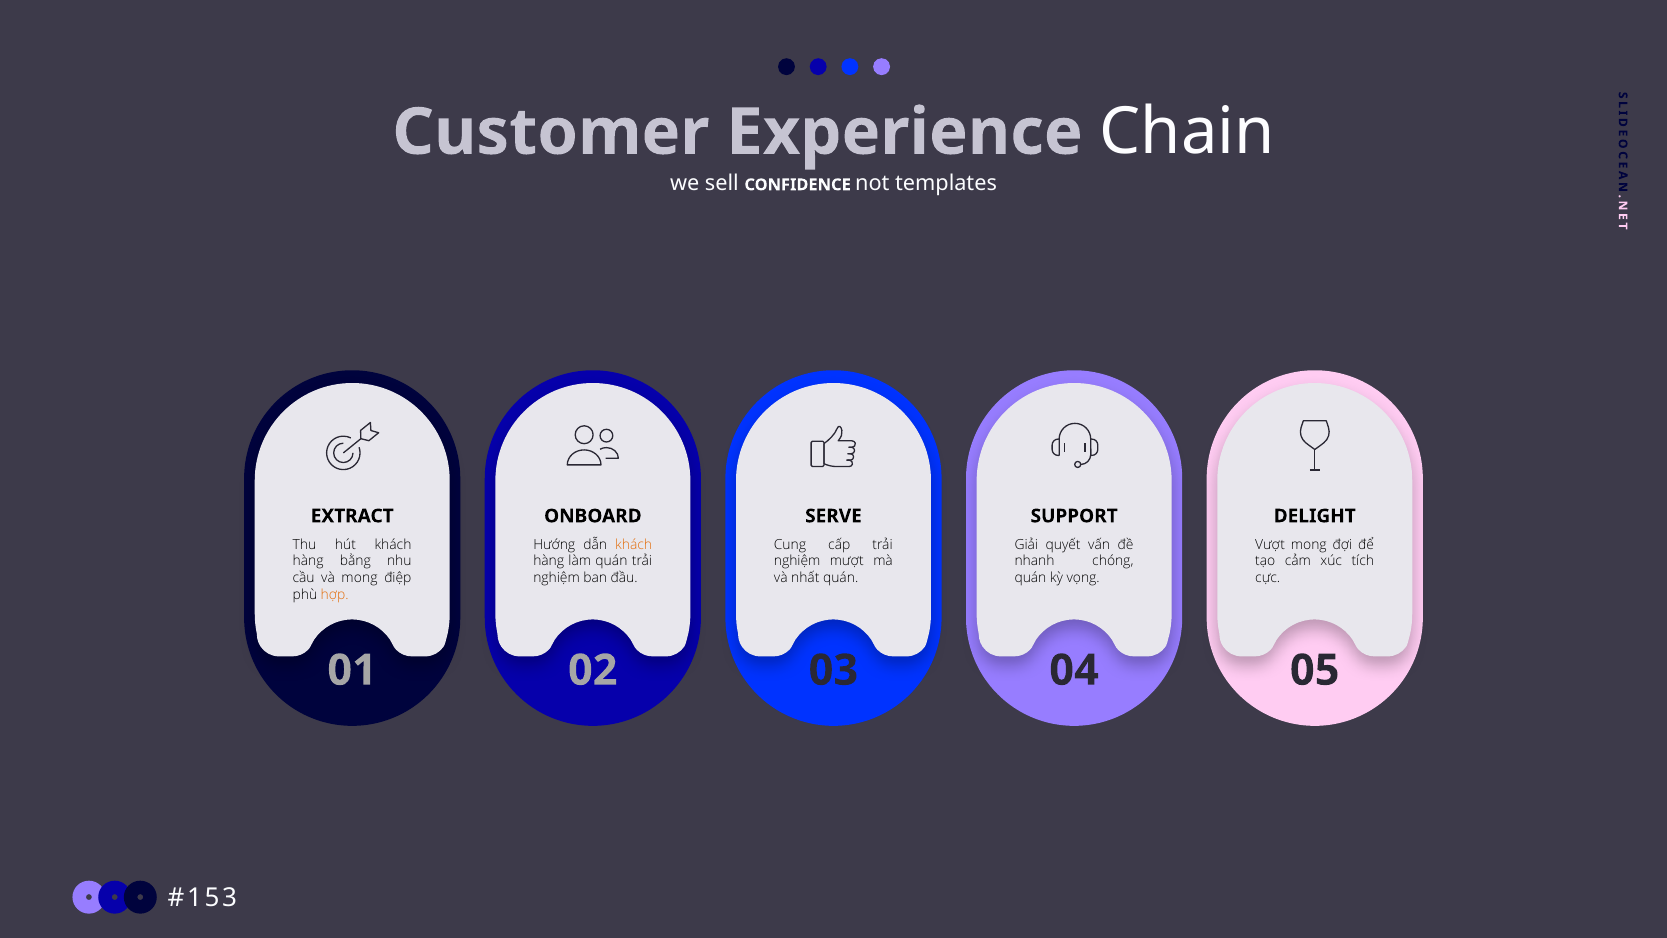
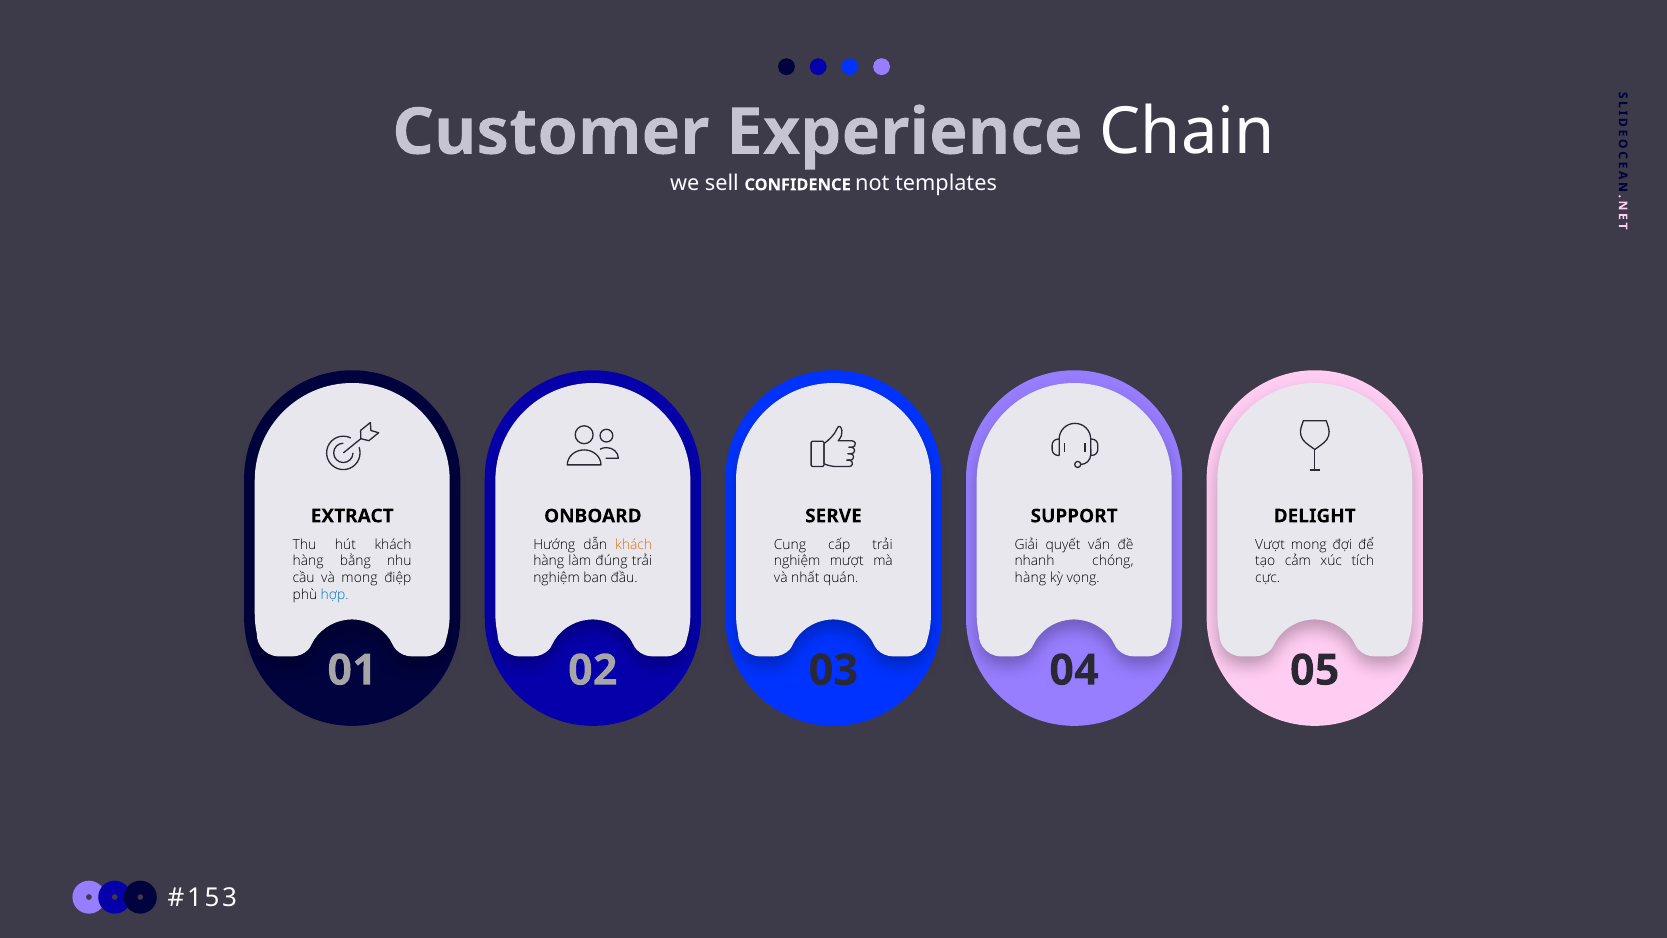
làm quán: quán -> đúng
quán at (1030, 578): quán -> hàng
hợp colour: orange -> blue
